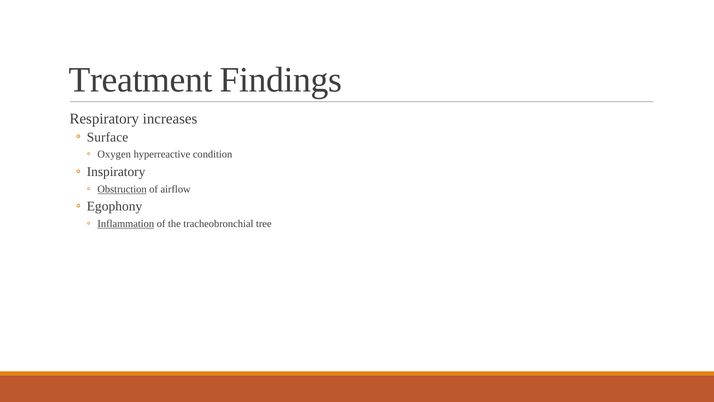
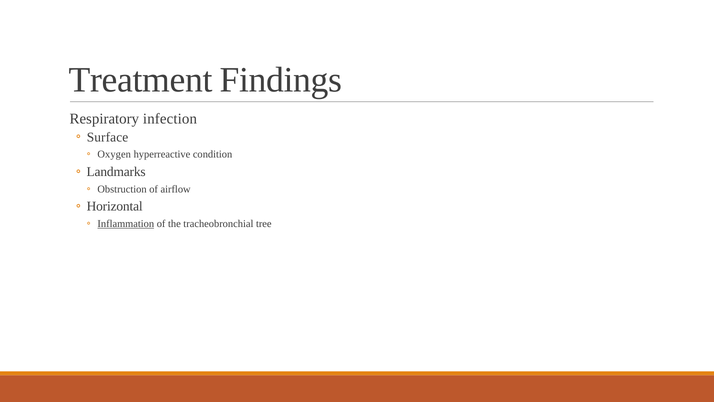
increases: increases -> infection
Inspiratory: Inspiratory -> Landmarks
Obstruction underline: present -> none
Egophony: Egophony -> Horizontal
